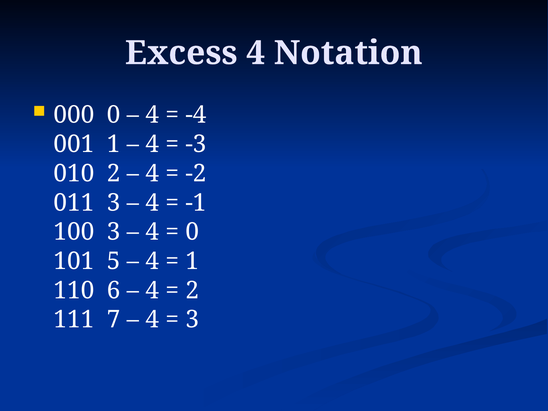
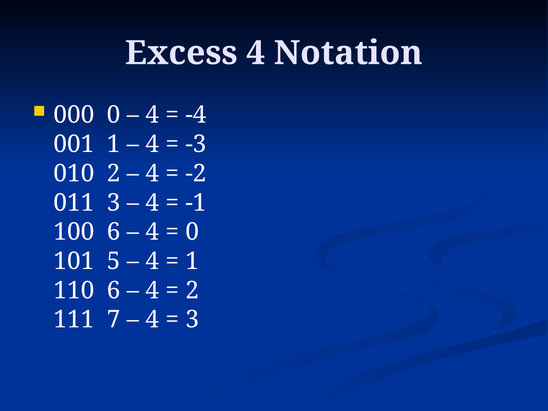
100 3: 3 -> 6
